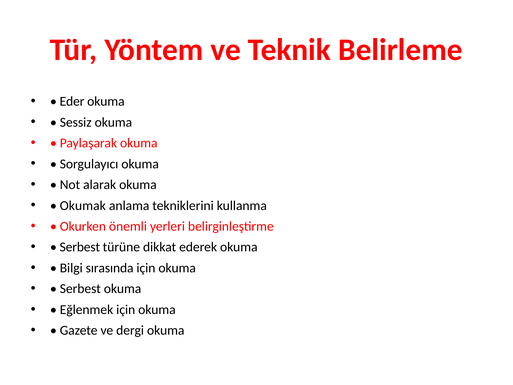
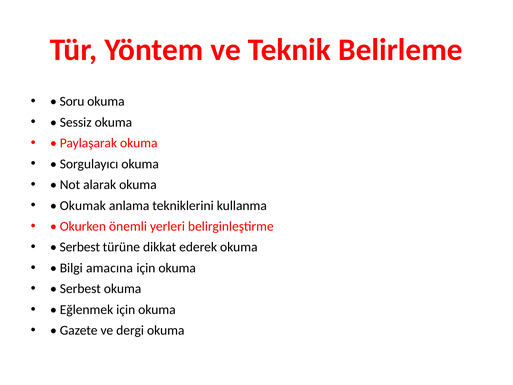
Eder: Eder -> Soru
sırasında: sırasında -> amacına
